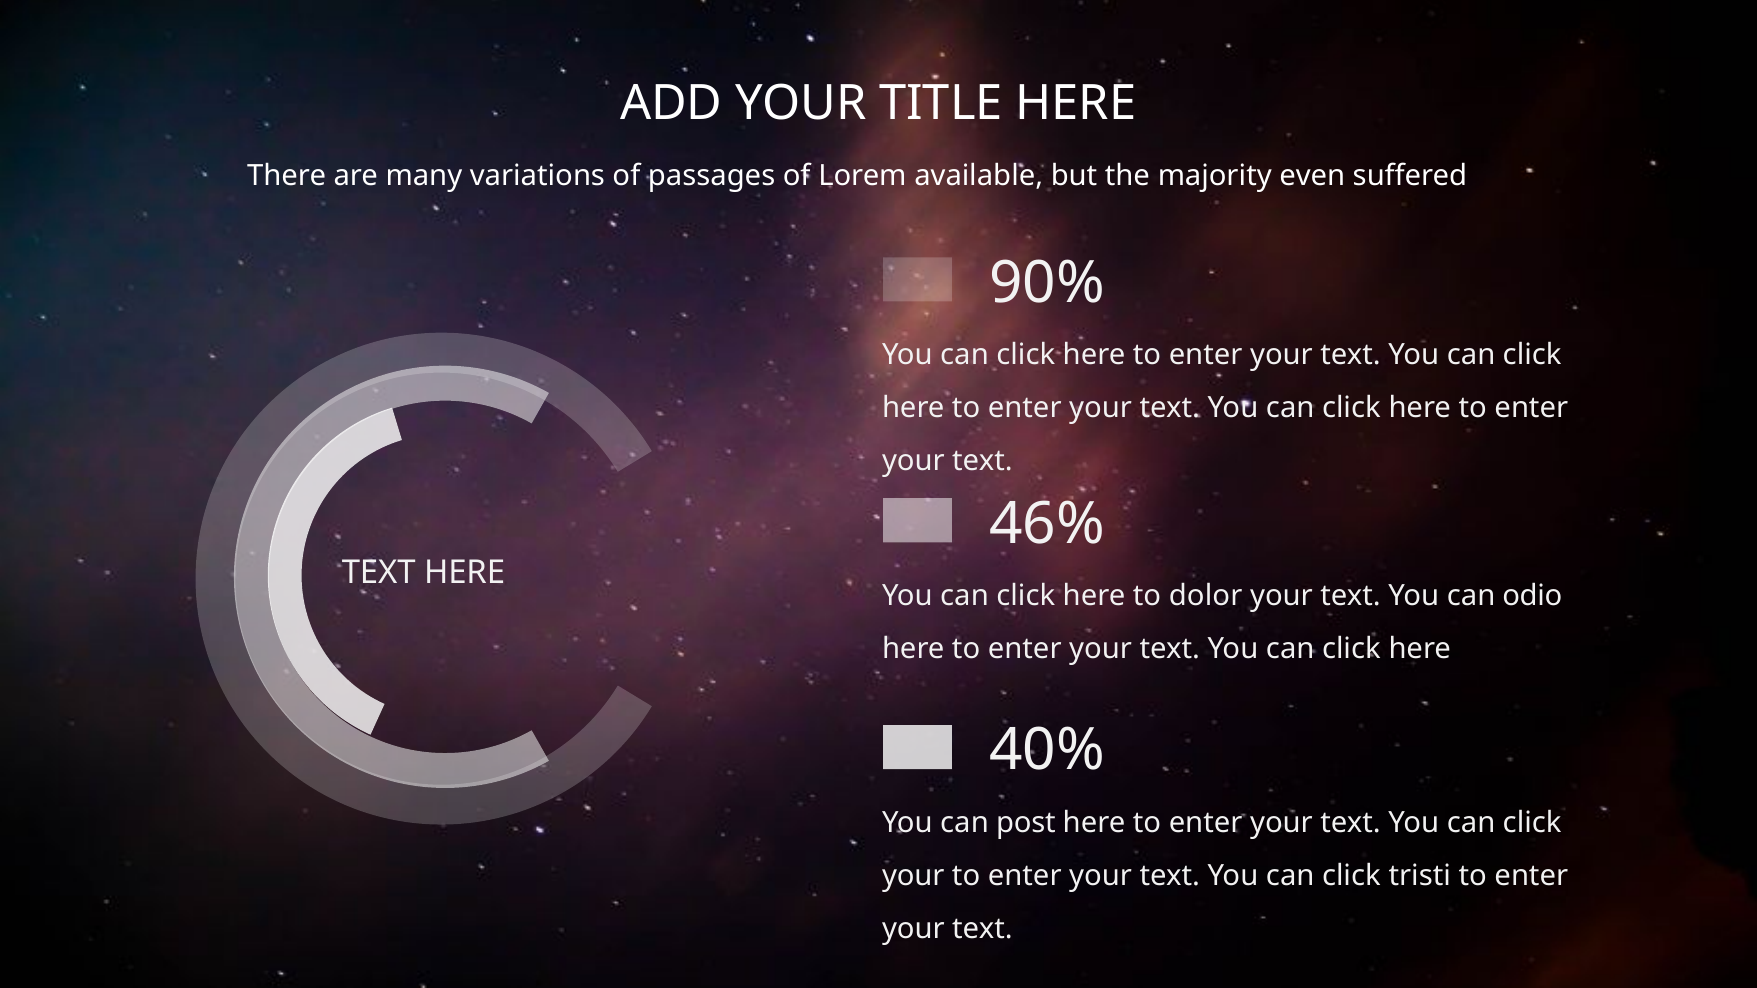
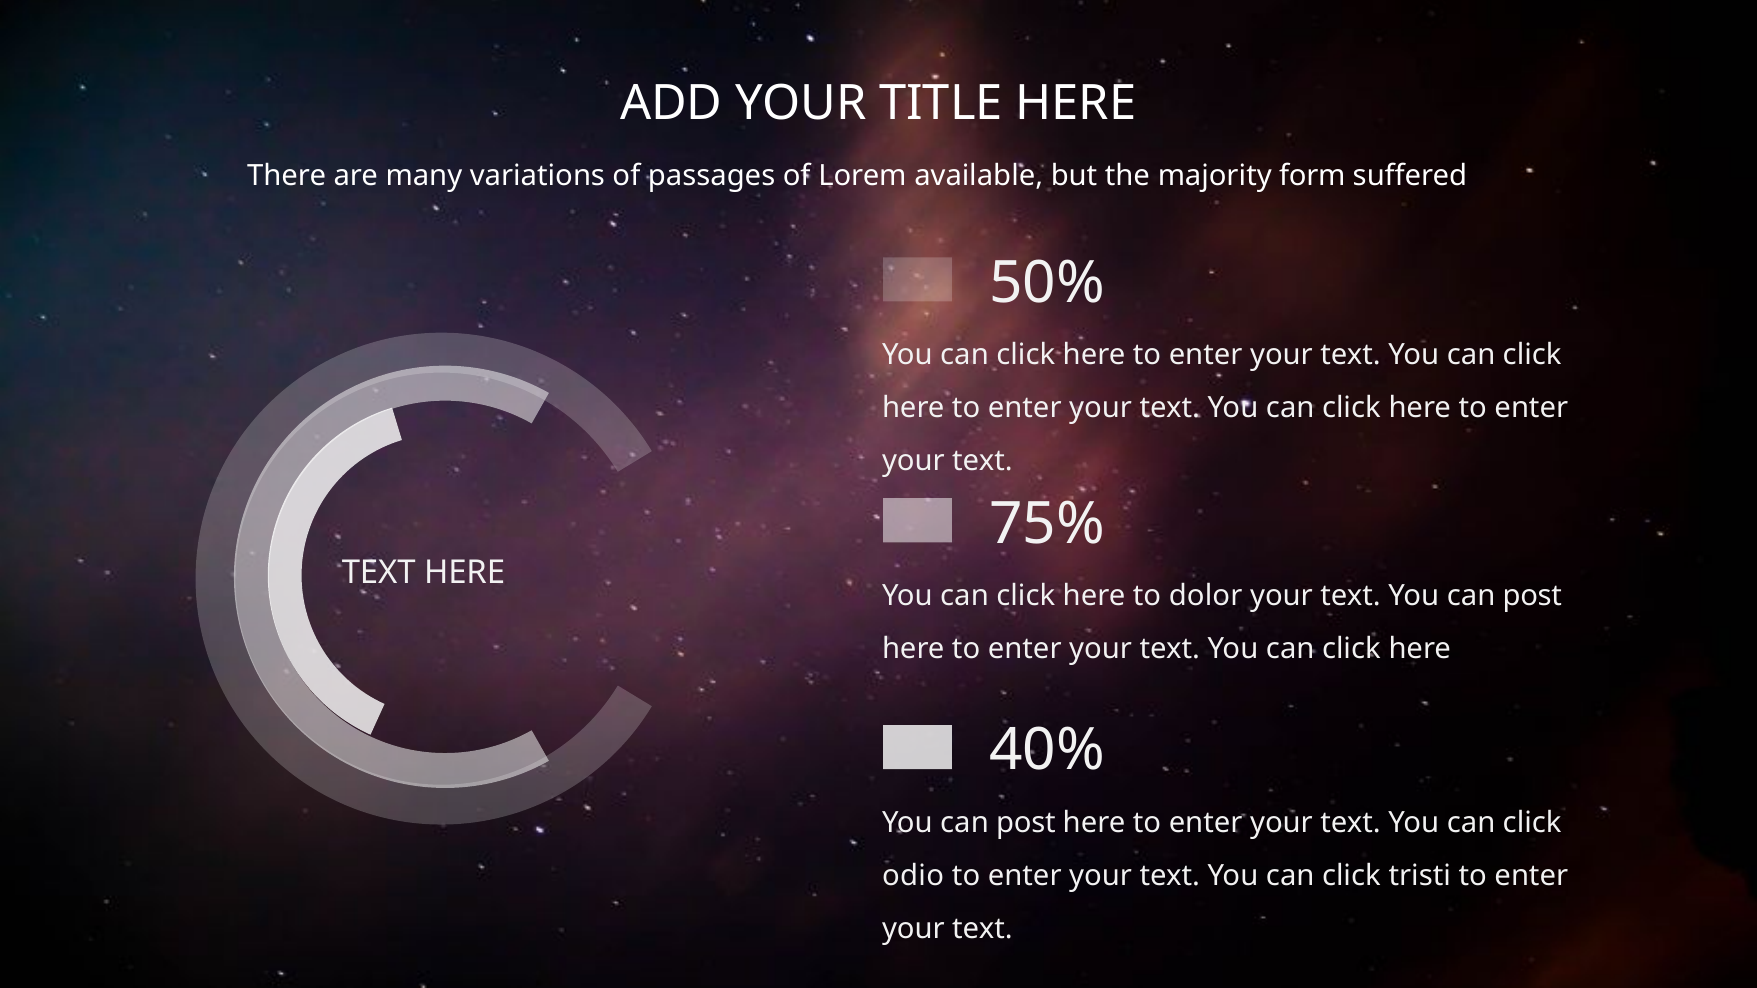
even: even -> form
90%: 90% -> 50%
46%: 46% -> 75%
text You can odio: odio -> post
your at (913, 876): your -> odio
